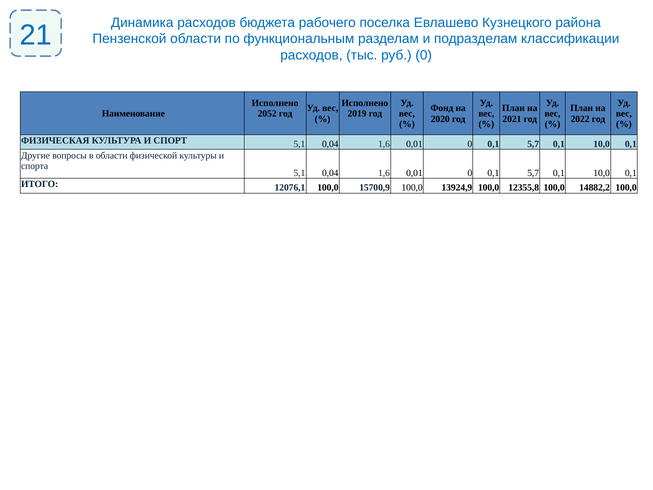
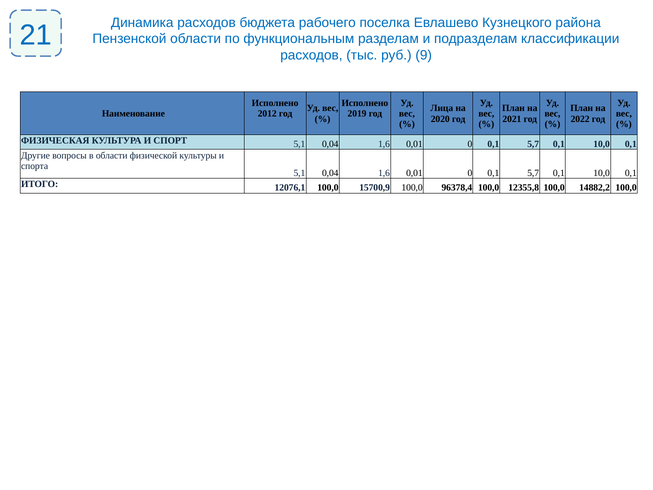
руб 0: 0 -> 9
Фонд: Фонд -> Лица
2052: 2052 -> 2012
13924,9: 13924,9 -> 96378,4
